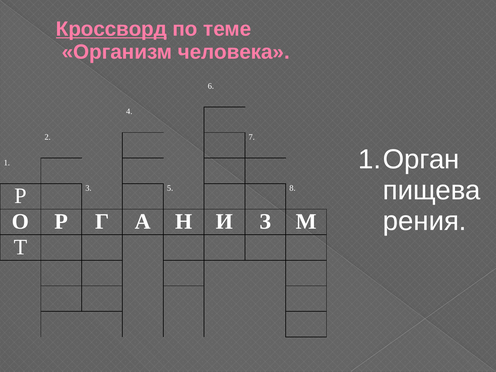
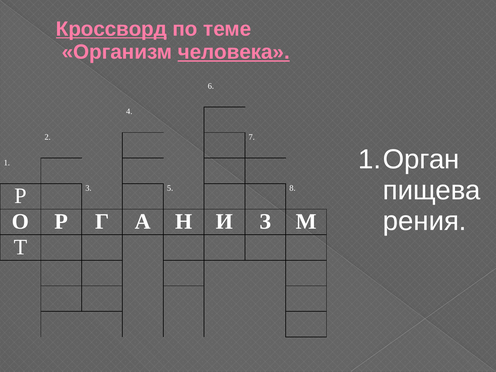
человека underline: none -> present
